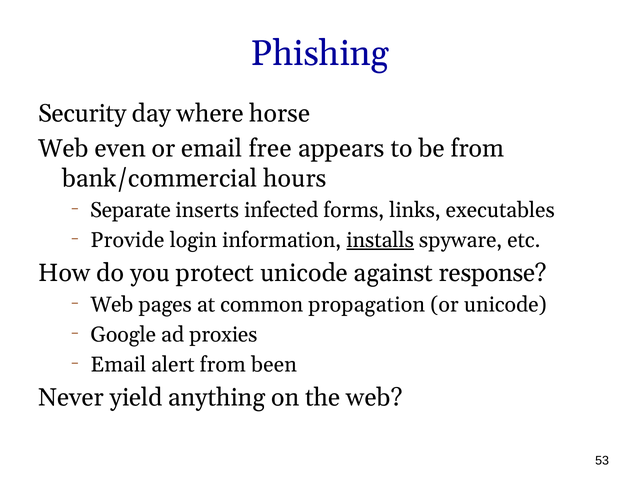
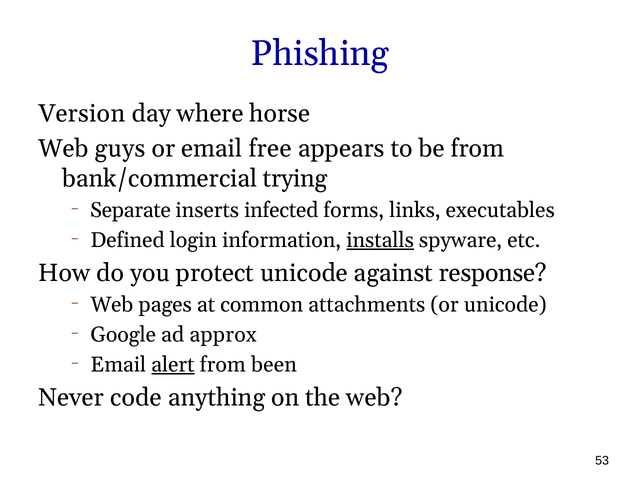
Security: Security -> Version
even: even -> guys
hours: hours -> trying
Provide: Provide -> Defined
propagation: propagation -> attachments
proxies: proxies -> approx
alert underline: none -> present
yield: yield -> code
